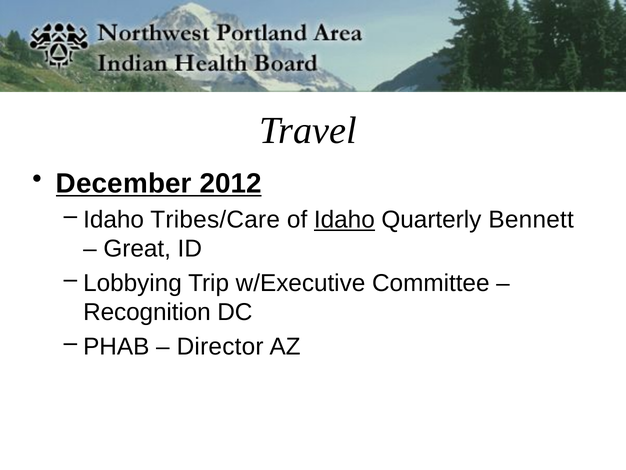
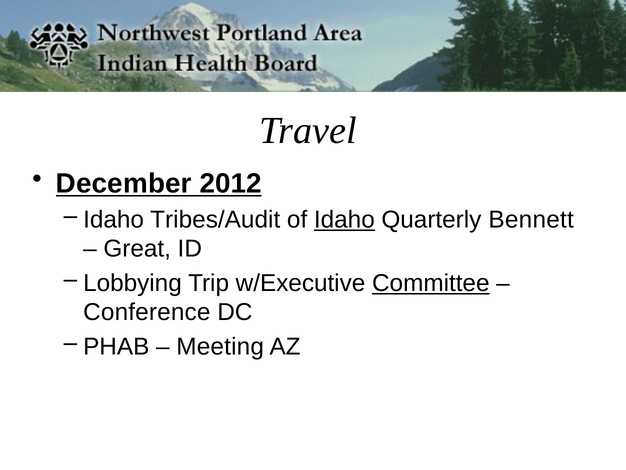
Tribes/Care: Tribes/Care -> Tribes/Audit
Committee underline: none -> present
Recognition: Recognition -> Conference
Director: Director -> Meeting
